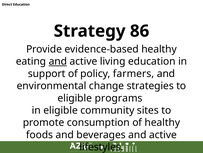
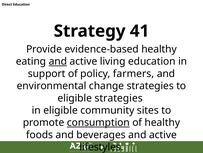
86: 86 -> 41
eligible programs: programs -> strategies
consumption underline: none -> present
